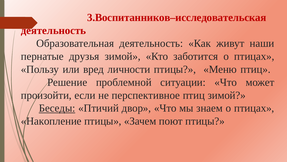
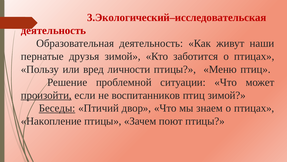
3.Воспитанников–исследовательская: 3.Воспитанников–исследовательская -> 3.Экологический–исследовательская
произойти underline: none -> present
перспективное: перспективное -> воспитанников
